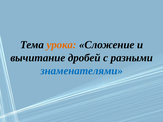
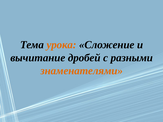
знаменателями colour: blue -> orange
